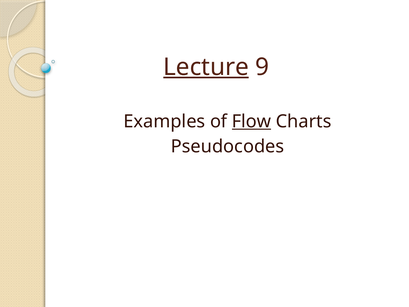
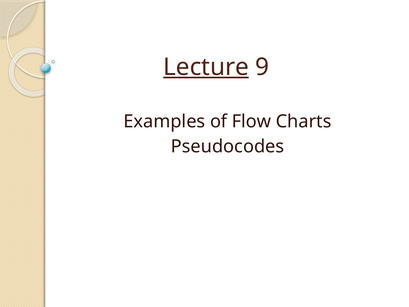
Flow underline: present -> none
